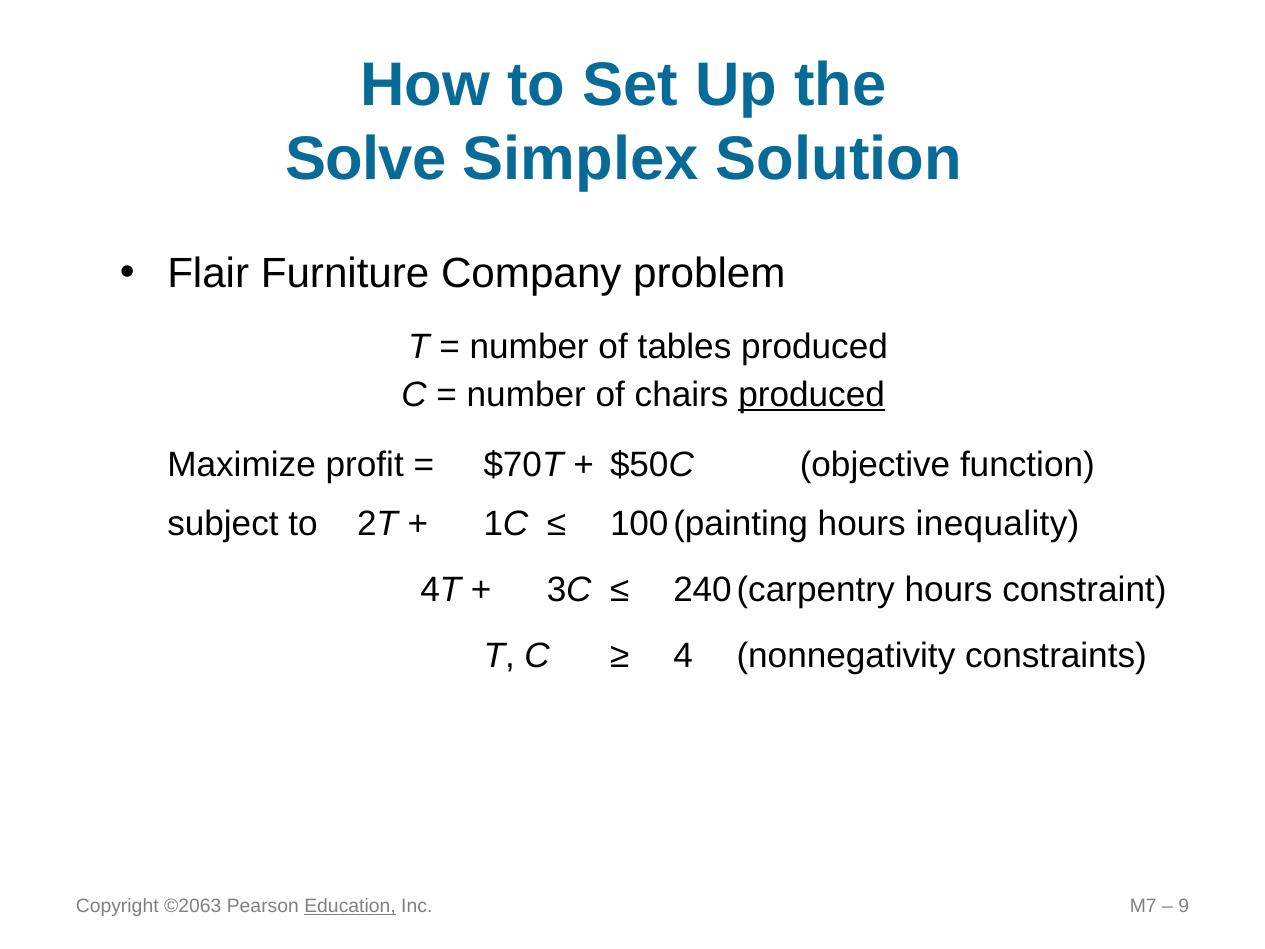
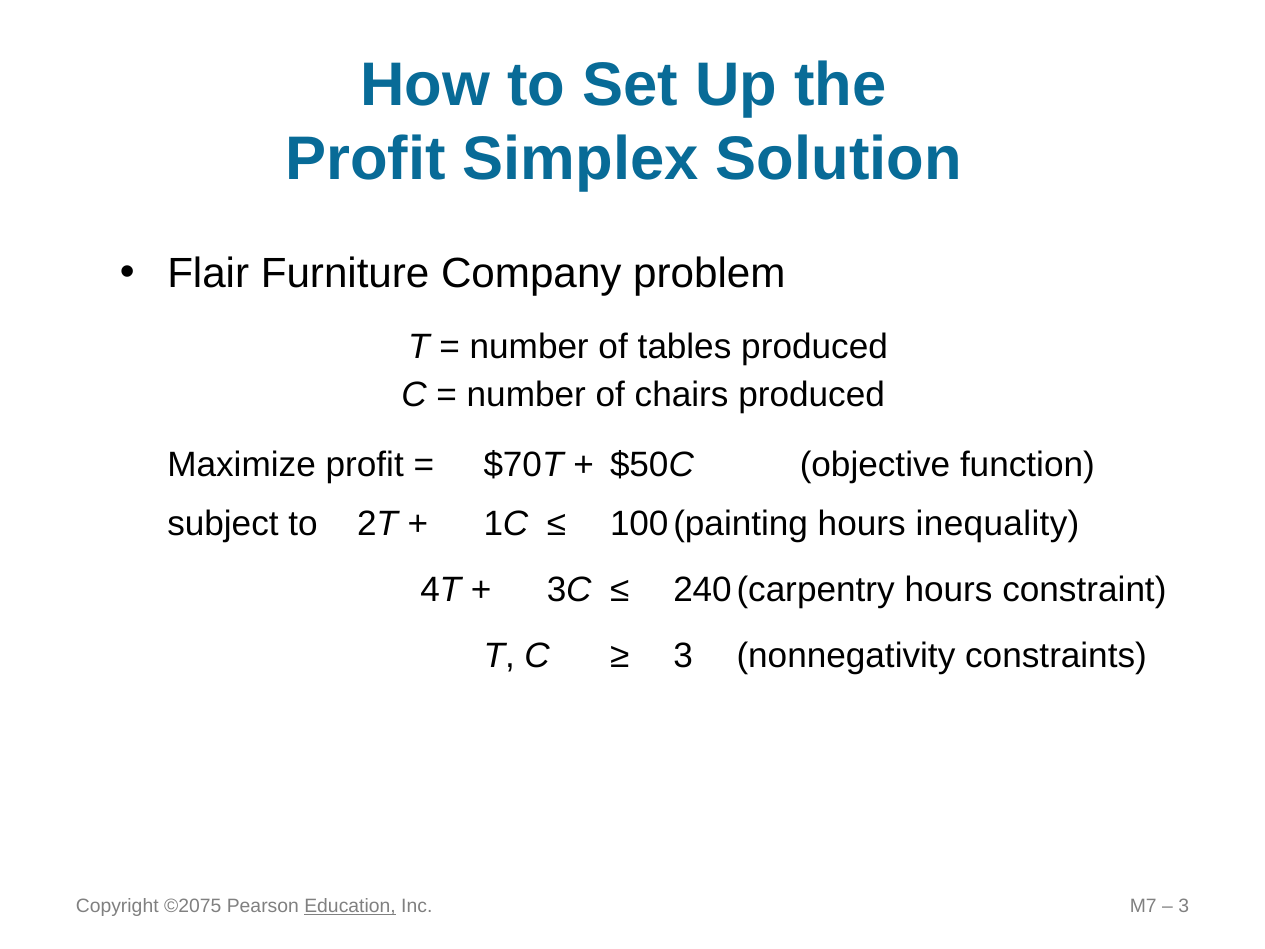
Solve at (366, 159): Solve -> Profit
produced at (812, 395) underline: present -> none
4 at (683, 656): 4 -> 3
©2063: ©2063 -> ©2075
9 at (1184, 906): 9 -> 3
